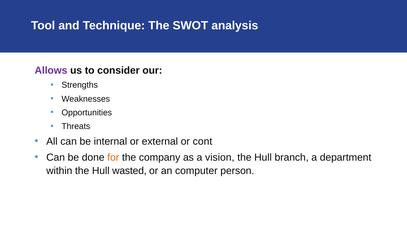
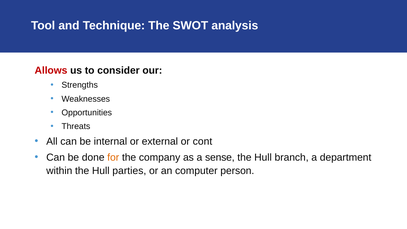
Allows colour: purple -> red
vision: vision -> sense
wasted: wasted -> parties
